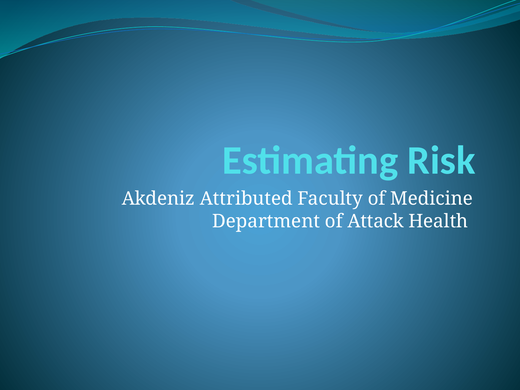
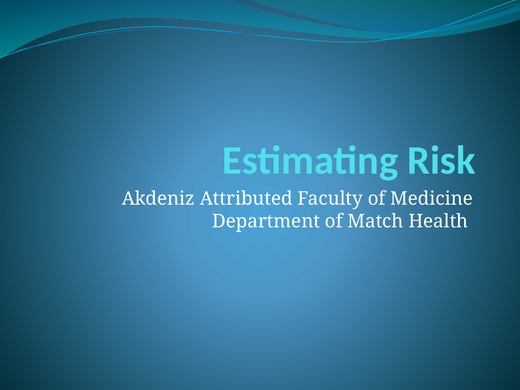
Attack: Attack -> Match
